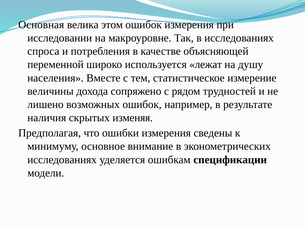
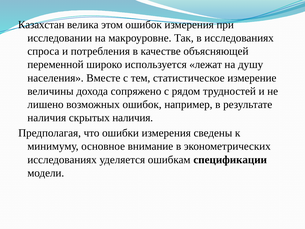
Основная: Основная -> Казахстан
скрытых изменяя: изменяя -> наличия
